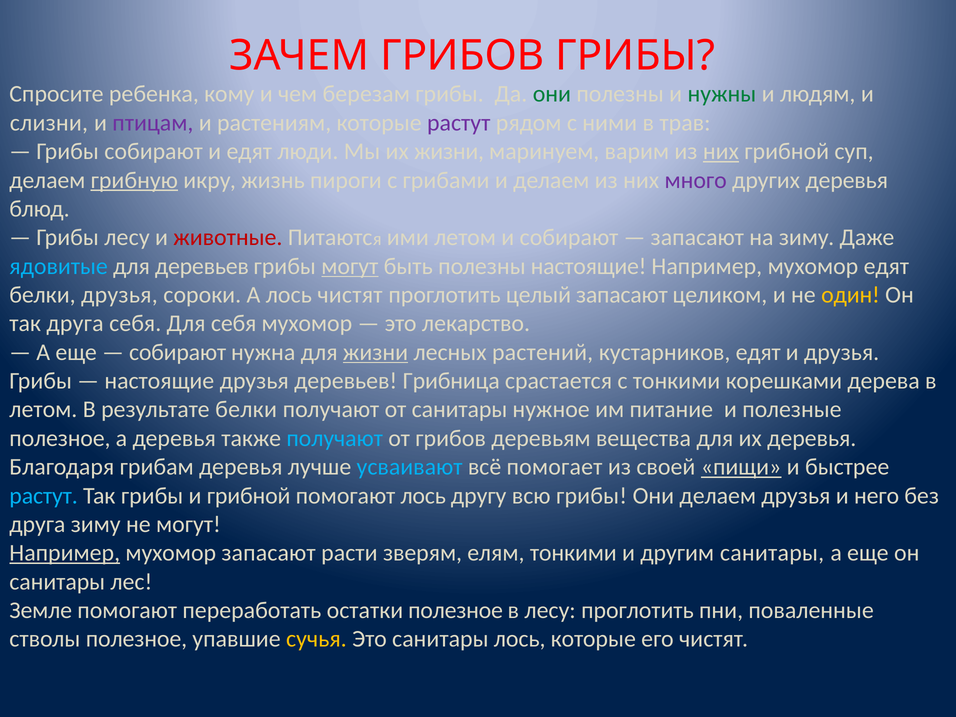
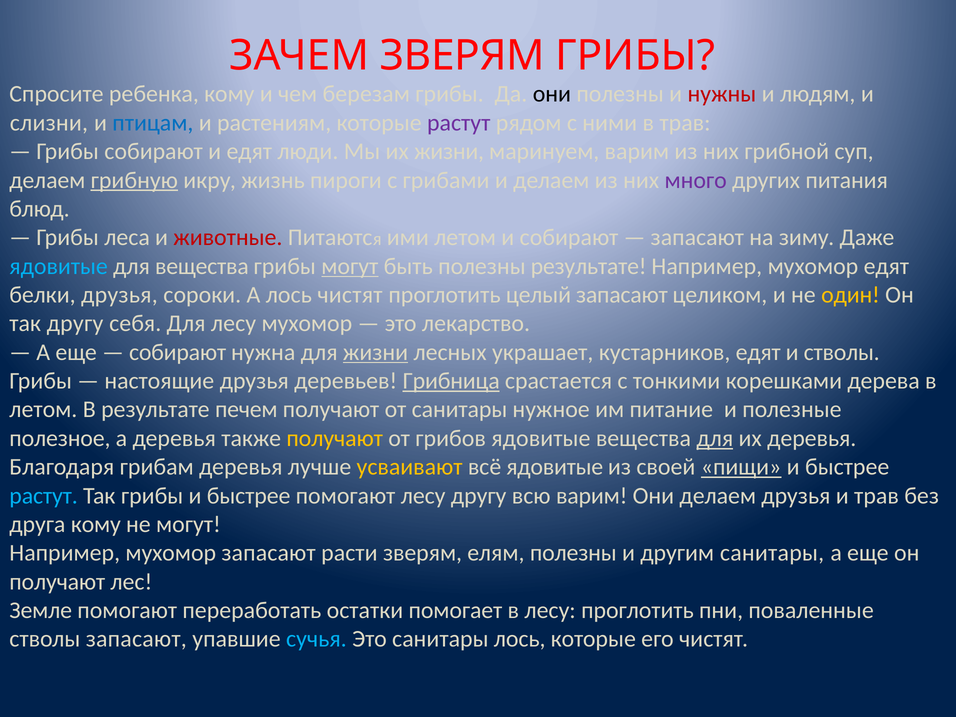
ЗАЧЕМ ГРИБОВ: ГРИБОВ -> ЗВЕРЯМ
они at (552, 94) colour: green -> black
нужны colour: green -> red
птицам colour: purple -> blue
них at (721, 151) underline: present -> none
других деревья: деревья -> питания
Грибы лесу: лесу -> леса
для деревьев: деревьев -> вещества
полезны настоящие: настоящие -> результате
так друга: друга -> другу
Для себя: себя -> лесу
растений: растений -> украшает
и друзья: друзья -> стволы
Грибница underline: none -> present
результате белки: белки -> печем
получают at (335, 438) colour: light blue -> yellow
грибов деревьям: деревьям -> ядовитые
для at (715, 438) underline: none -> present
усваивают colour: light blue -> yellow
всё помогает: помогает -> ядовитые
грибы и грибной: грибной -> быстрее
помогают лось: лось -> лесу
всю грибы: грибы -> варим
и него: него -> трав
друга зиму: зиму -> кому
Например at (65, 553) underline: present -> none
елям тонкими: тонкими -> полезны
санитары at (57, 582): санитары -> получают
остатки полезное: полезное -> помогает
стволы полезное: полезное -> запасают
сучья colour: yellow -> light blue
